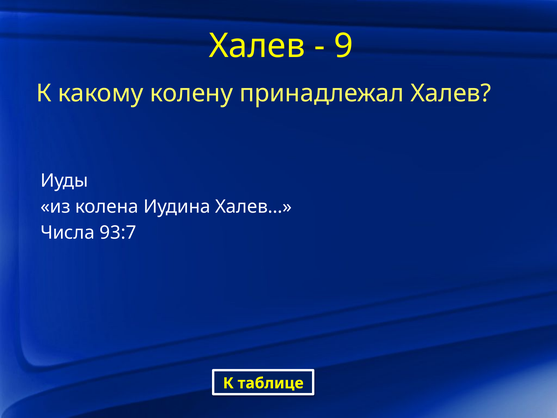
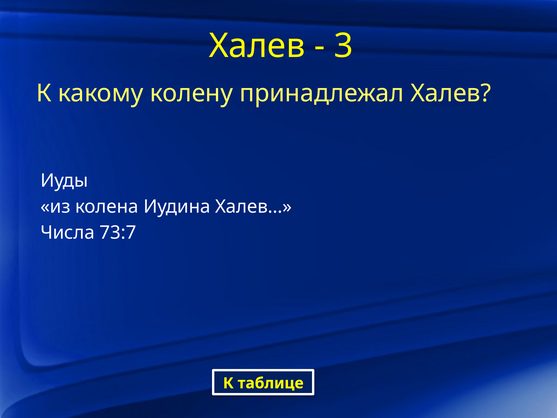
9: 9 -> 3
93:7: 93:7 -> 73:7
